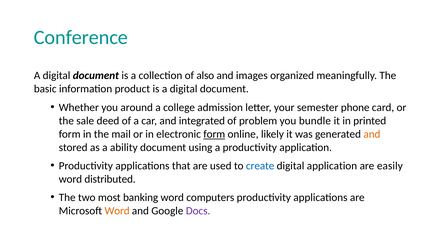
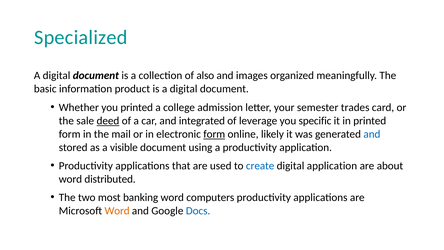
Conference: Conference -> Specialized
you around: around -> printed
phone: phone -> trades
deed underline: none -> present
problem: problem -> leverage
bundle: bundle -> specific
and at (372, 134) colour: orange -> blue
ability: ability -> visible
easily: easily -> about
Docs colour: purple -> blue
